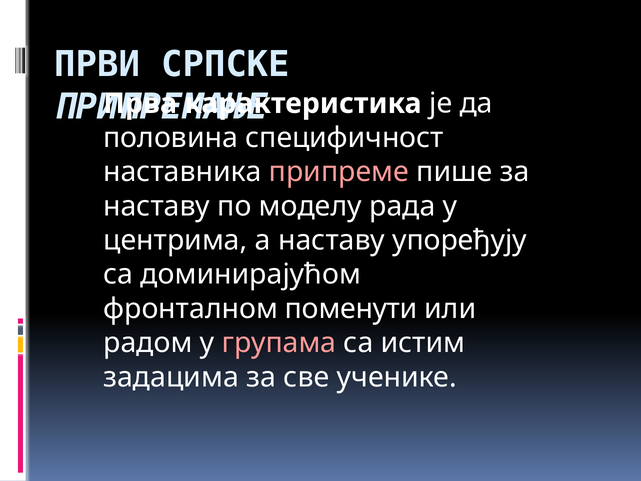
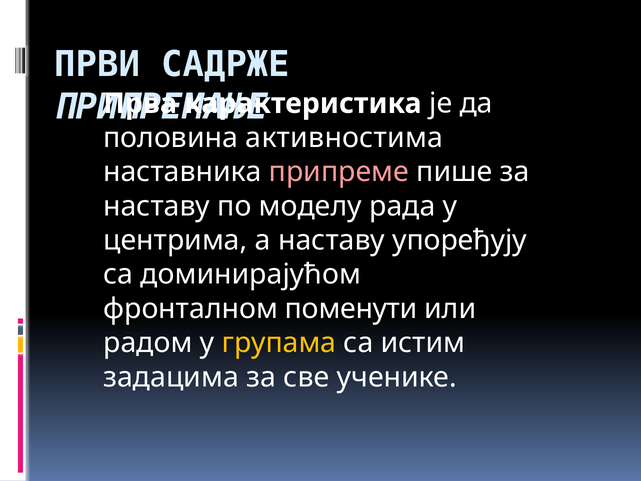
СРПСКЕ: СРПСКЕ -> САДРЖЕ
специфичност: специфичност -> активностима
групама colour: pink -> yellow
